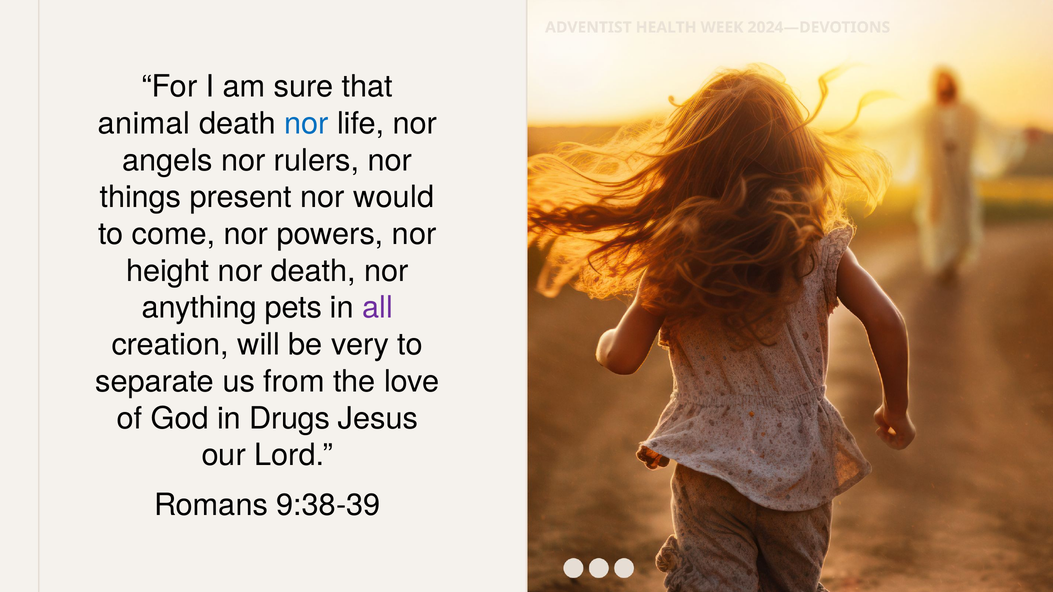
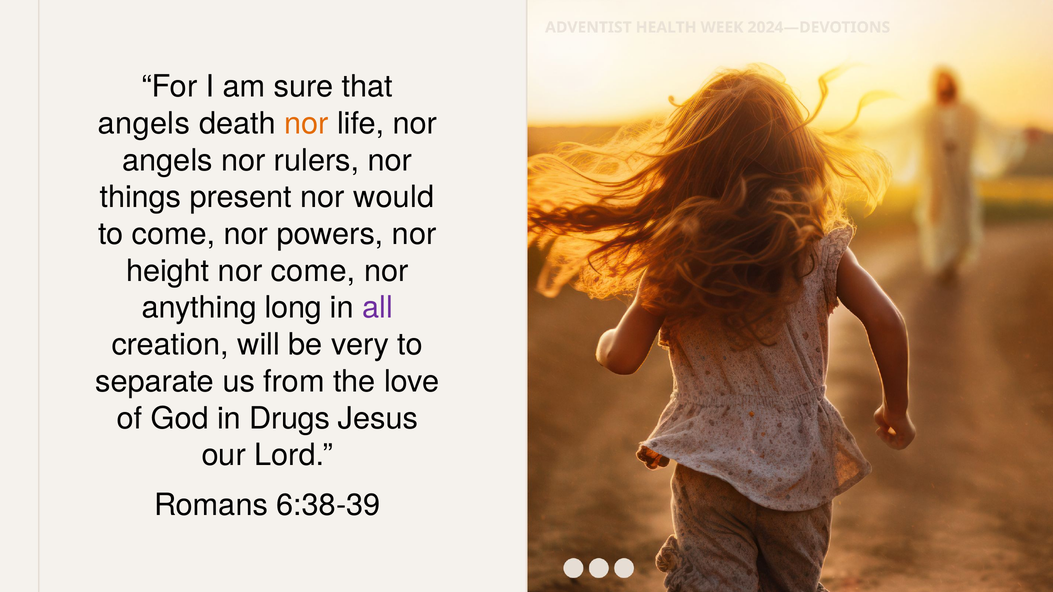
animal at (144, 124): animal -> angels
nor at (306, 124) colour: blue -> orange
nor death: death -> come
pets: pets -> long
9:38-39: 9:38-39 -> 6:38-39
